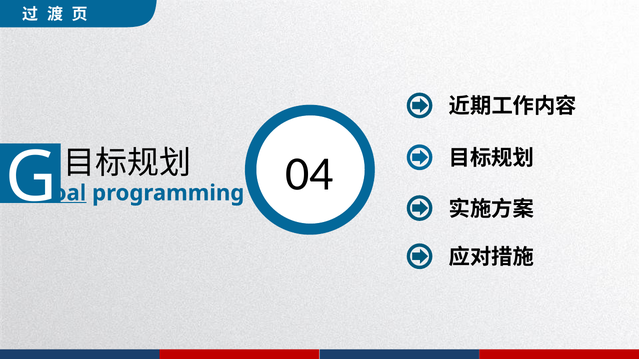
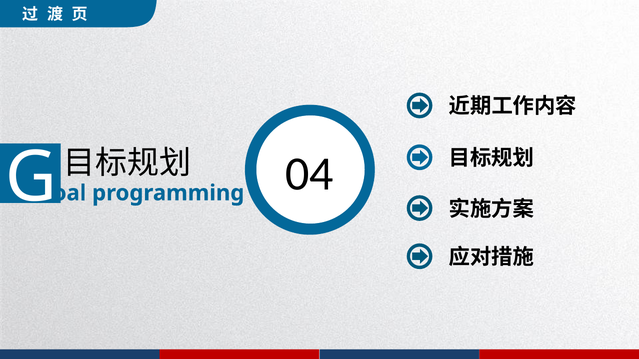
oal underline: present -> none
